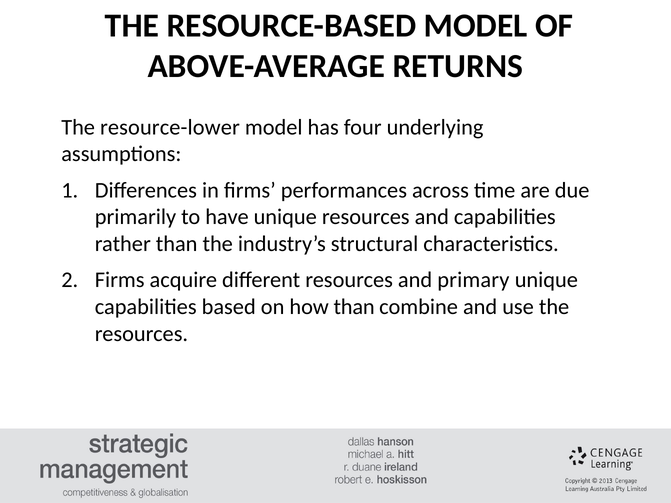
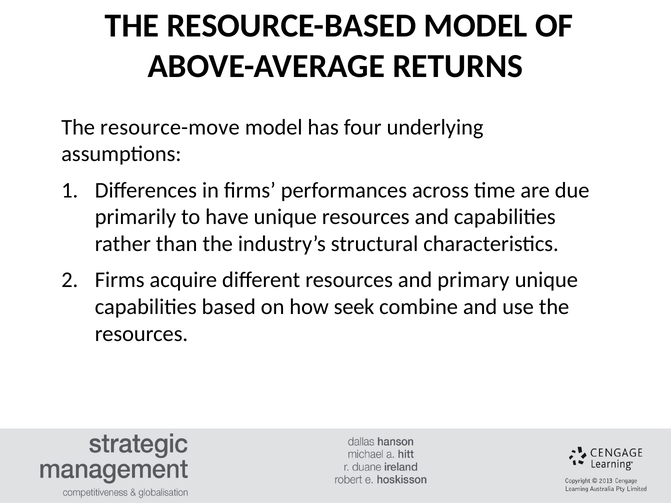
resource-lower: resource-lower -> resource-move
how than: than -> seek
